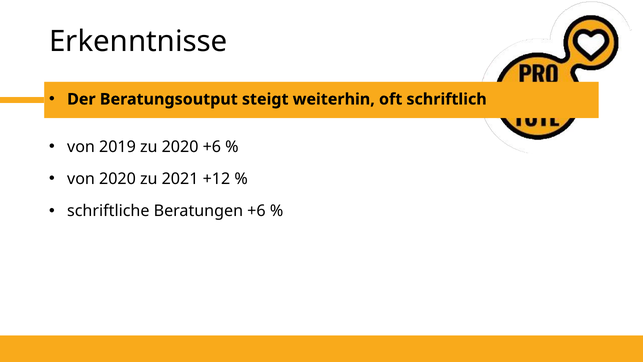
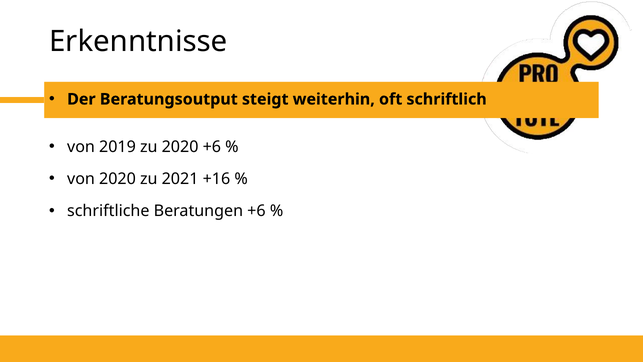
+12: +12 -> +16
